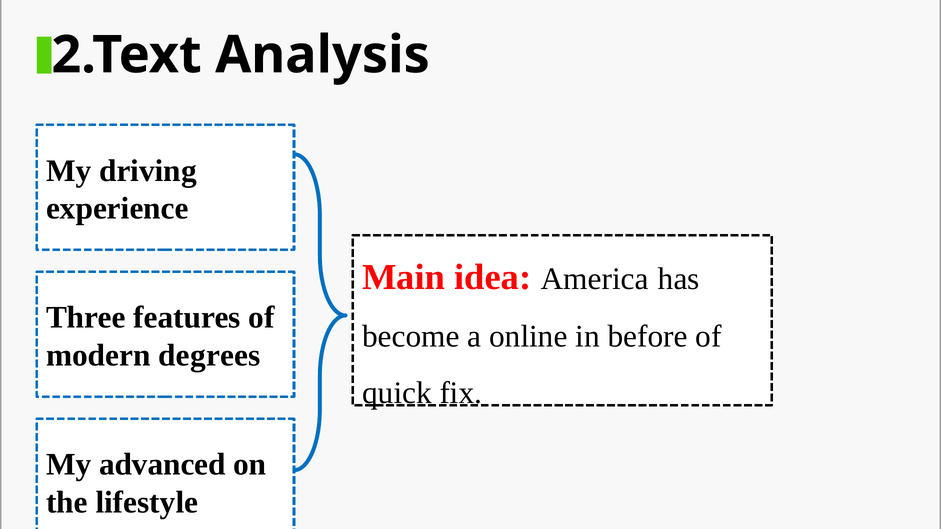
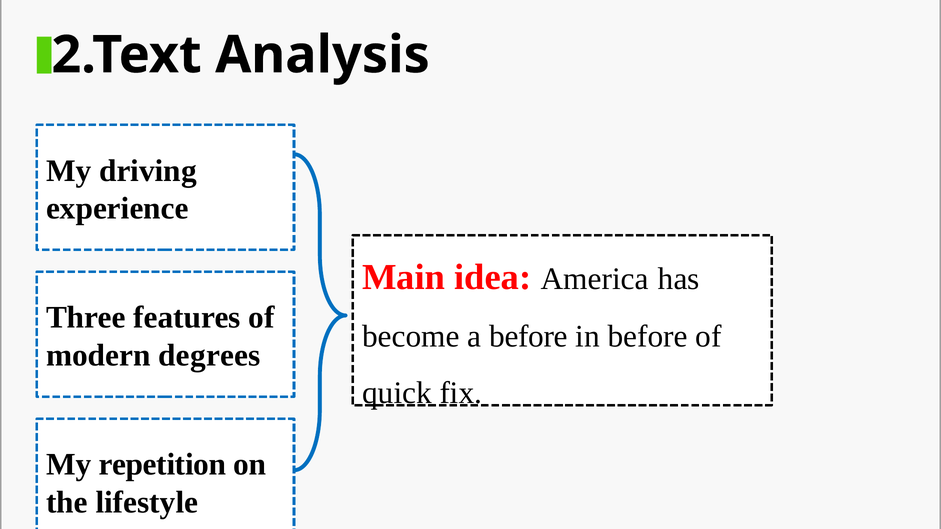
a online: online -> before
advanced: advanced -> repetition
